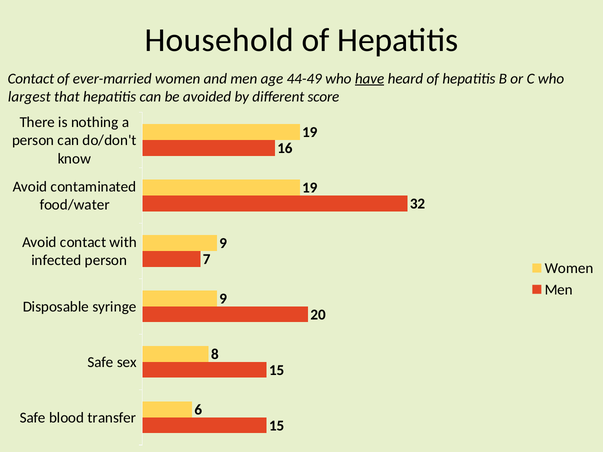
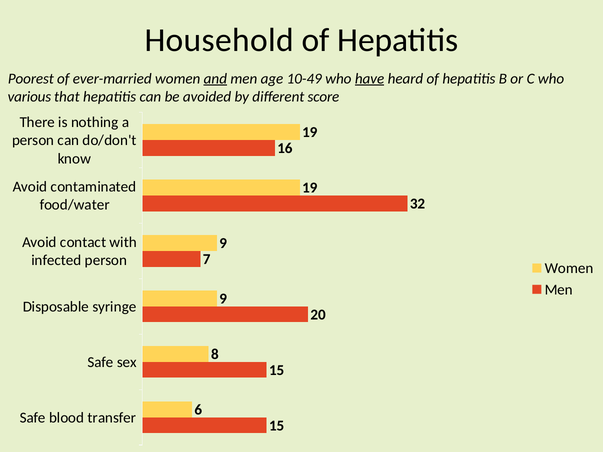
Contact at (31, 79): Contact -> Poorest
and underline: none -> present
44-49: 44-49 -> 10-49
largest: largest -> various
